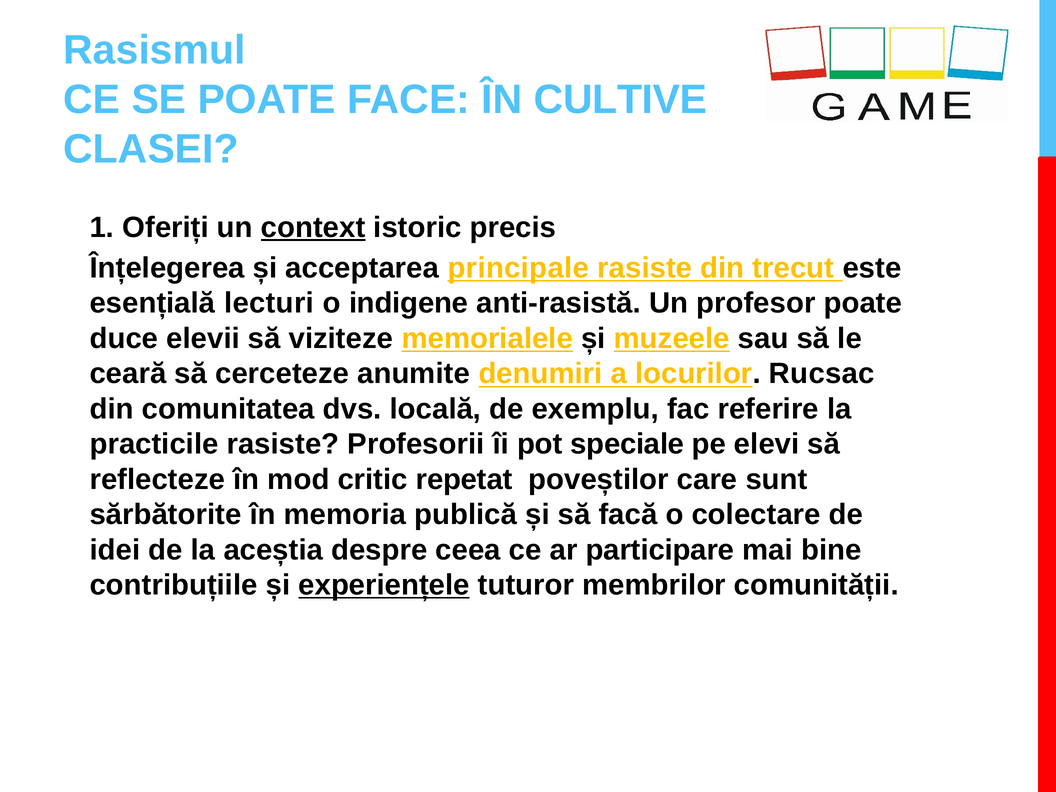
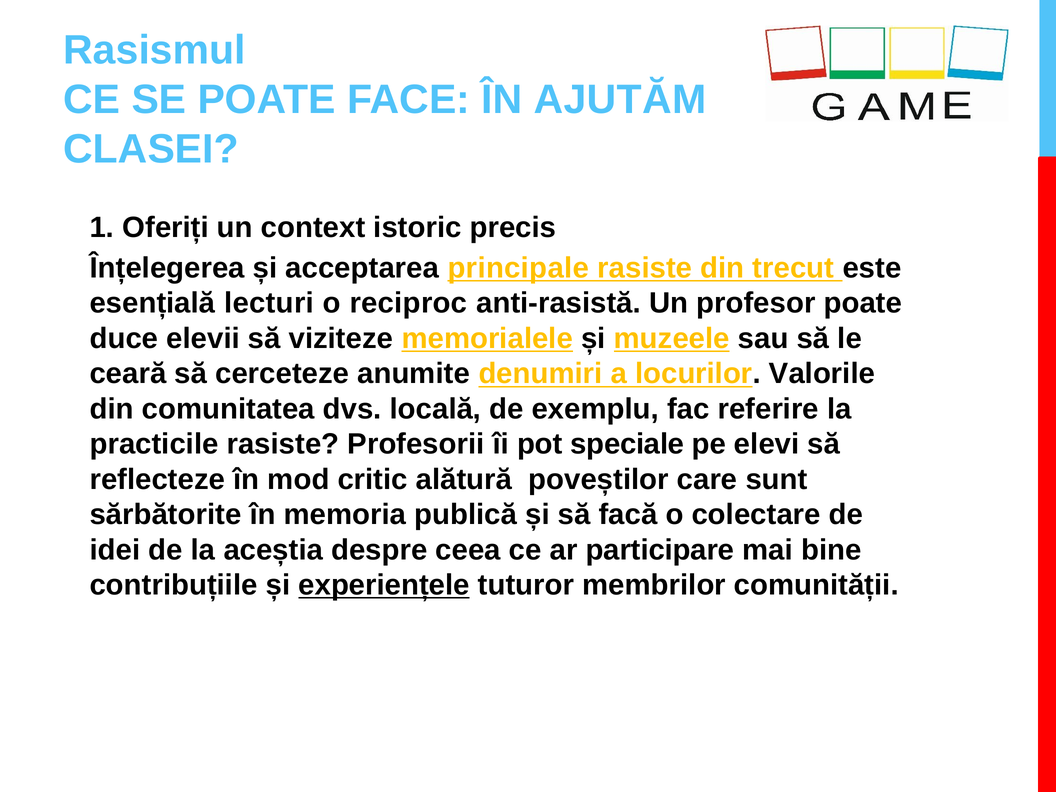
CULTIVE: CULTIVE -> AJUTĂM
context underline: present -> none
indigene: indigene -> reciproc
Rucsac: Rucsac -> Valorile
repetat: repetat -> alătură
